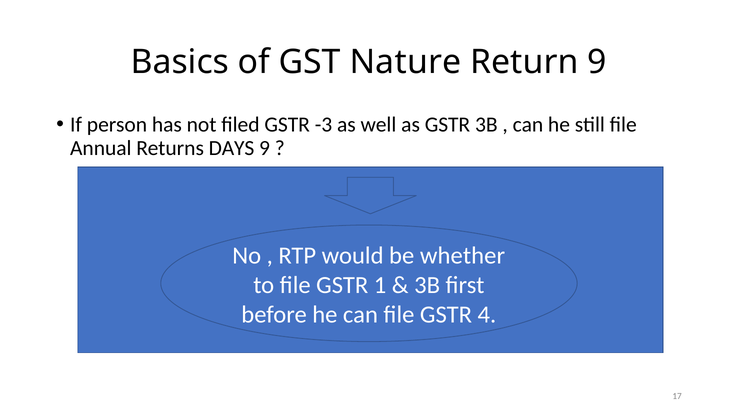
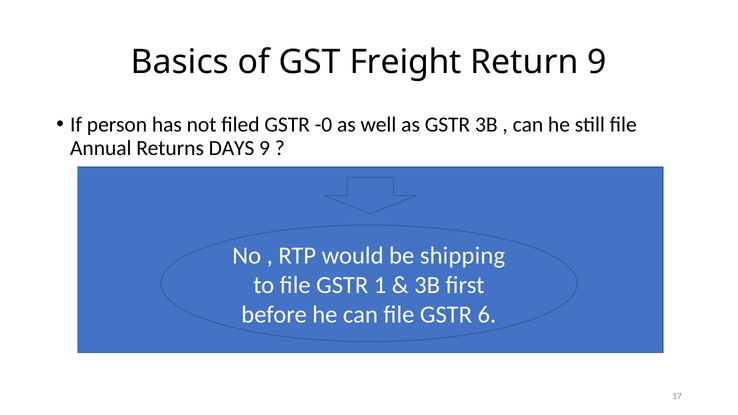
Nature: Nature -> Freight
-3: -3 -> -0
whether: whether -> shipping
4: 4 -> 6
